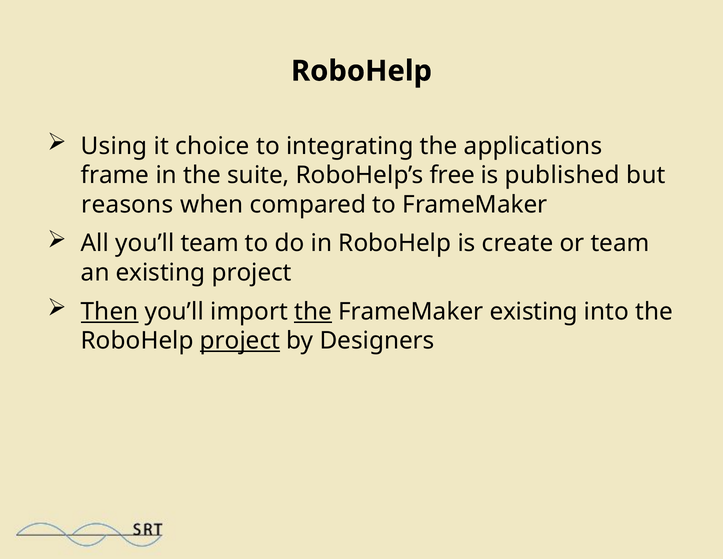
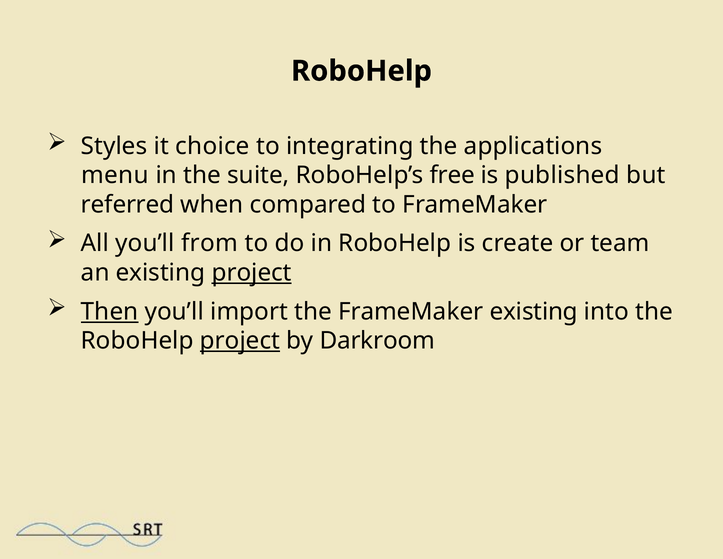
Using: Using -> Styles
frame: frame -> menu
reasons: reasons -> referred
you’ll team: team -> from
project at (252, 273) underline: none -> present
the at (313, 312) underline: present -> none
Designers: Designers -> Darkroom
